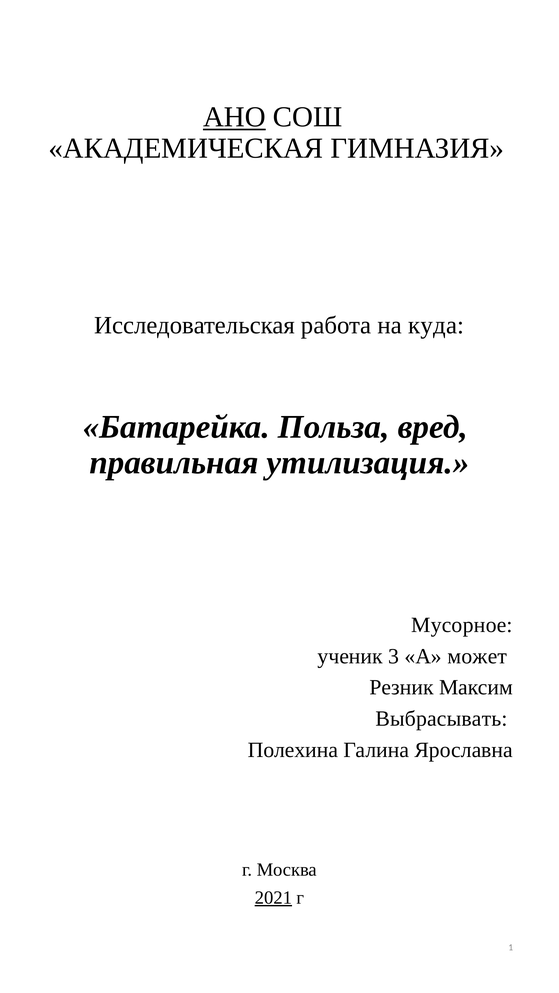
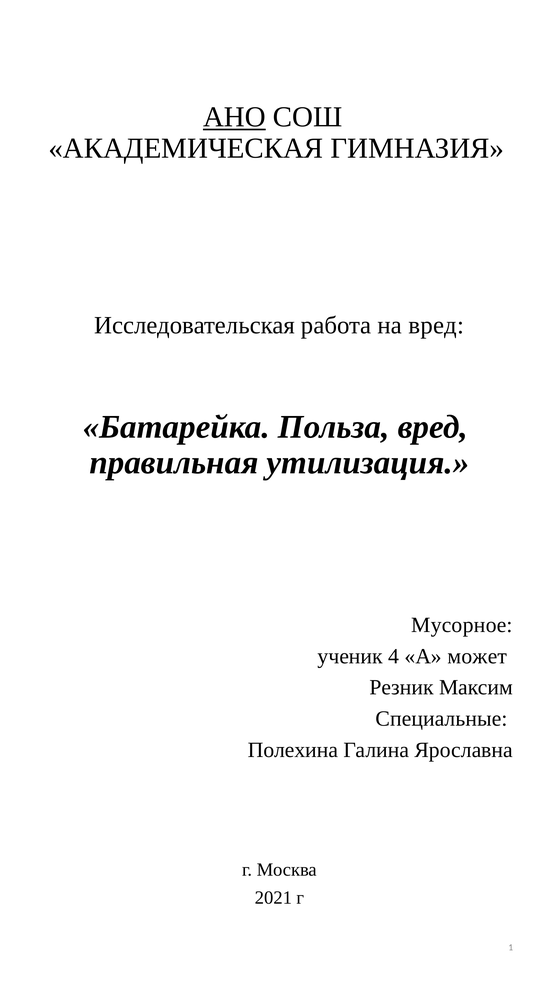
на куда: куда -> вред
3: 3 -> 4
Выбрасывать: Выбрасывать -> Специальные
2021 underline: present -> none
